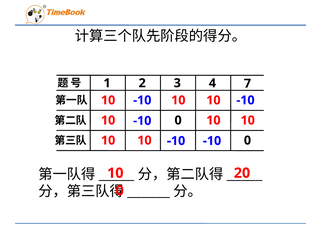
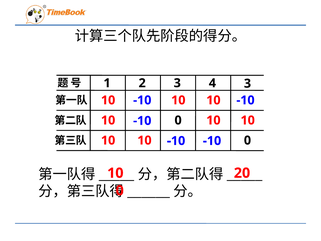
4 7: 7 -> 3
